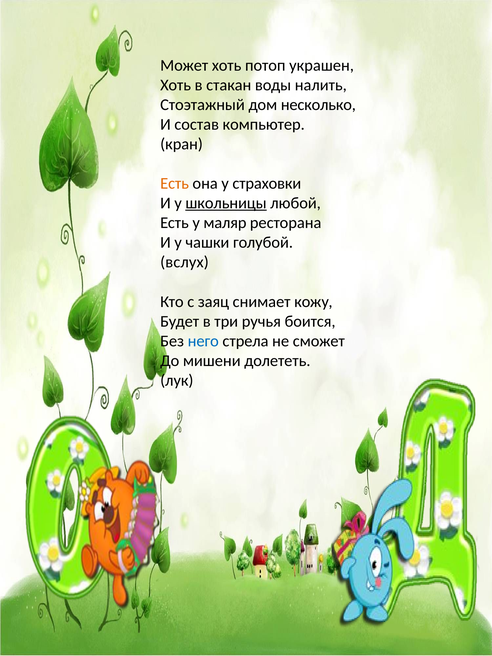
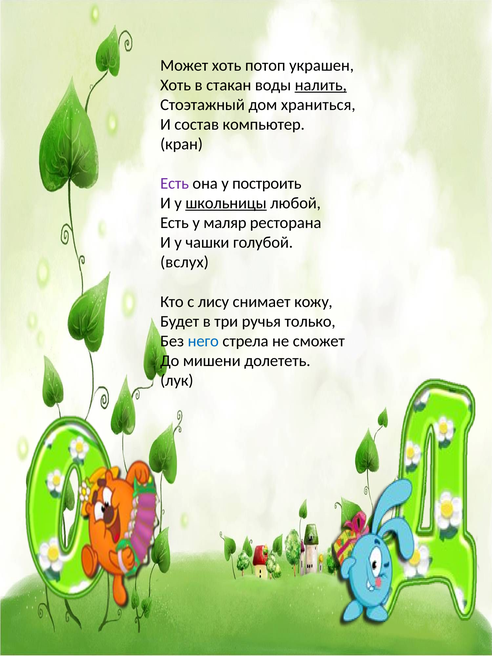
налить underline: none -> present
несколько: несколько -> храниться
Есть at (175, 184) colour: orange -> purple
страховки: страховки -> построить
заяц: заяц -> лису
боится: боится -> только
